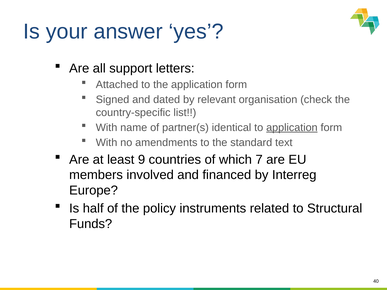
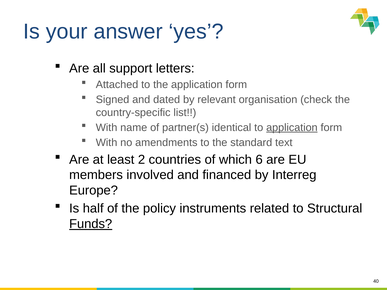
9: 9 -> 2
7: 7 -> 6
Funds underline: none -> present
